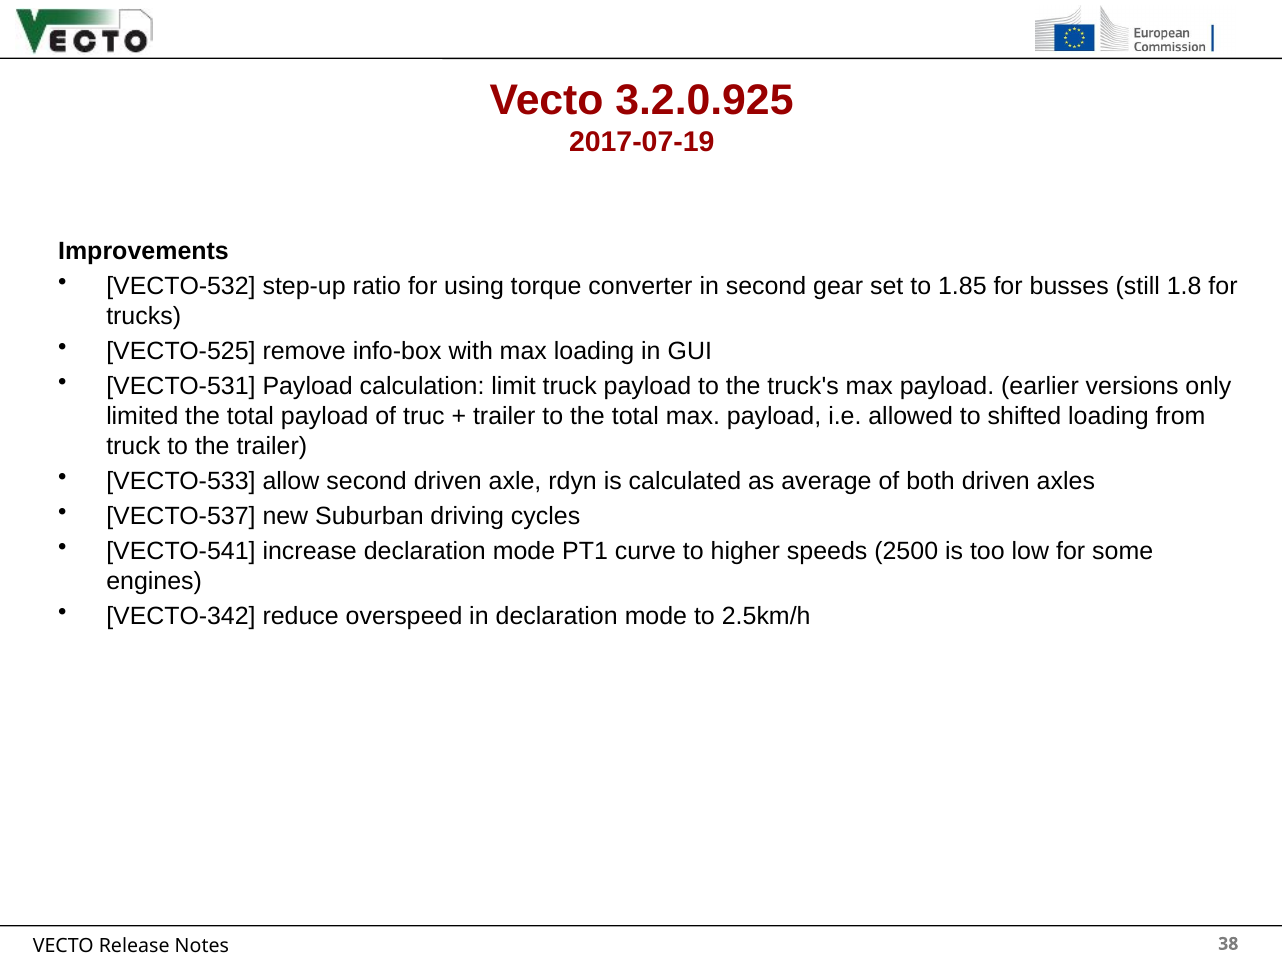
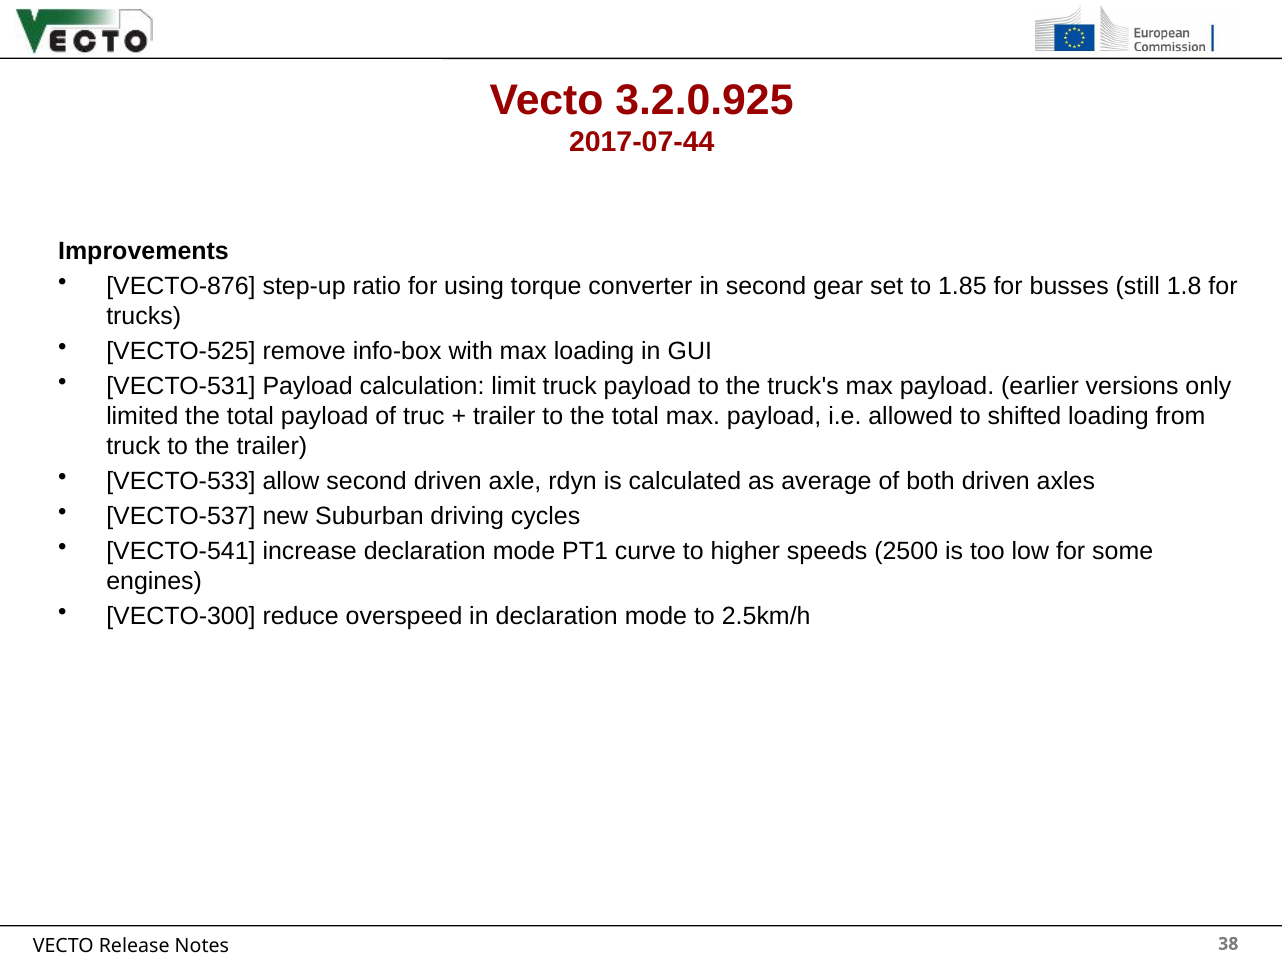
2017-07-19: 2017-07-19 -> 2017-07-44
VECTO-532: VECTO-532 -> VECTO-876
VECTO-342: VECTO-342 -> VECTO-300
